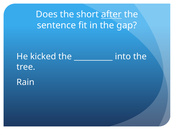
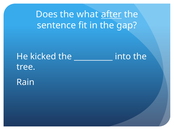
short: short -> what
